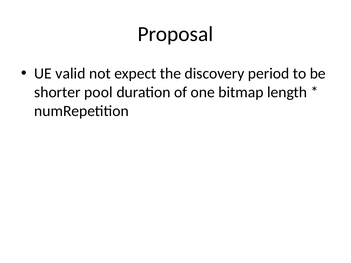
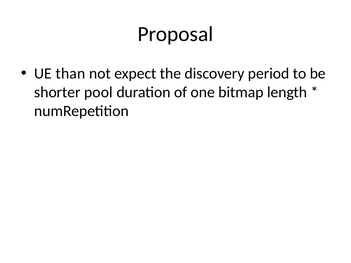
valid: valid -> than
